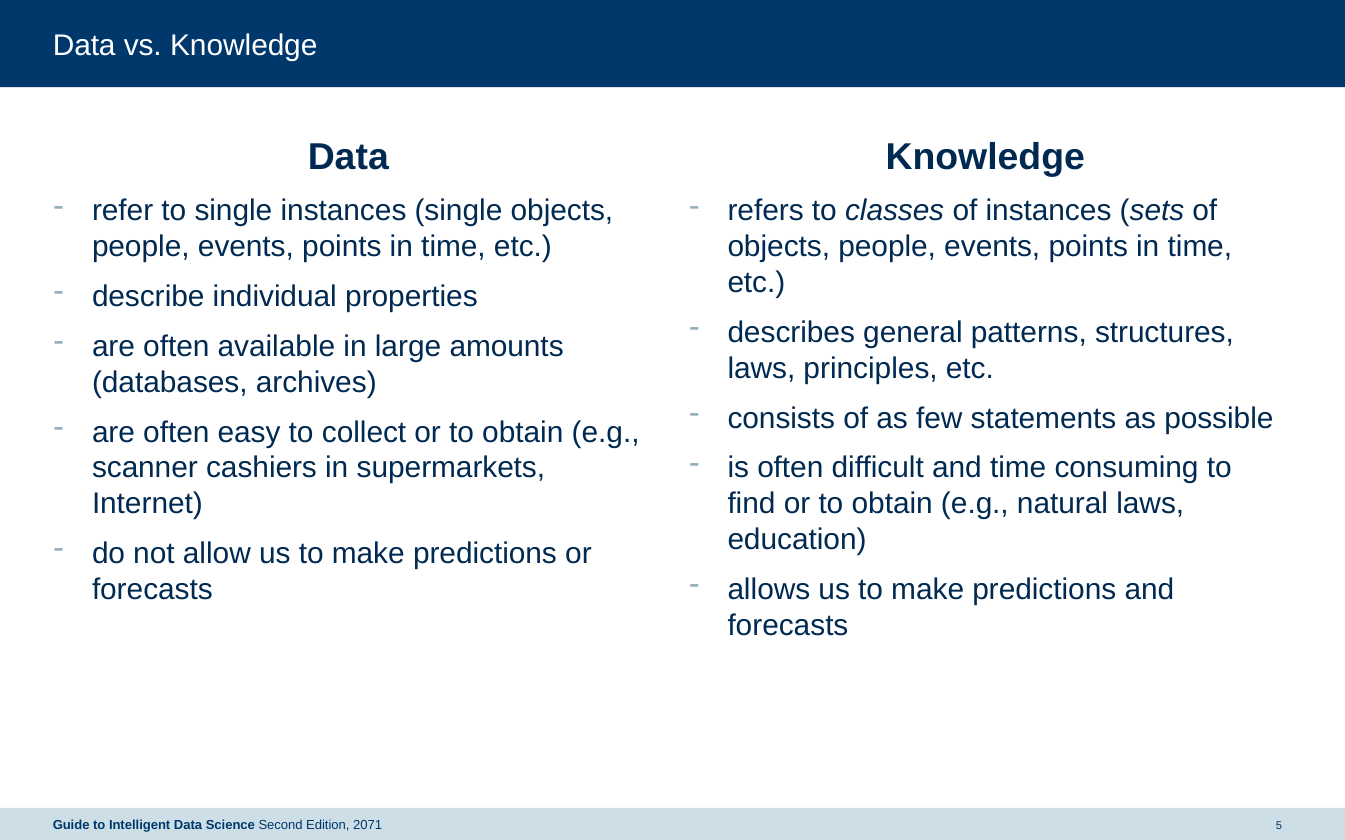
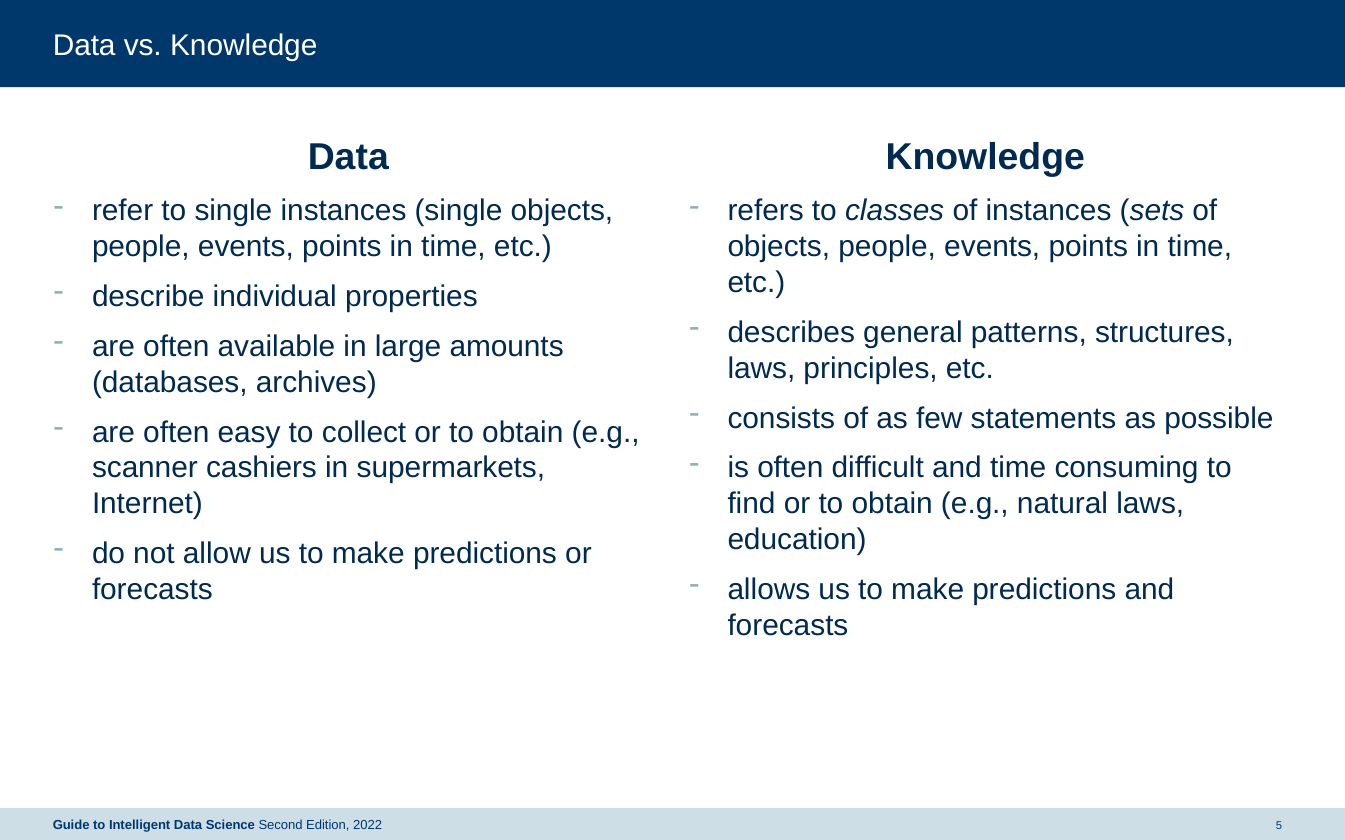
2071: 2071 -> 2022
